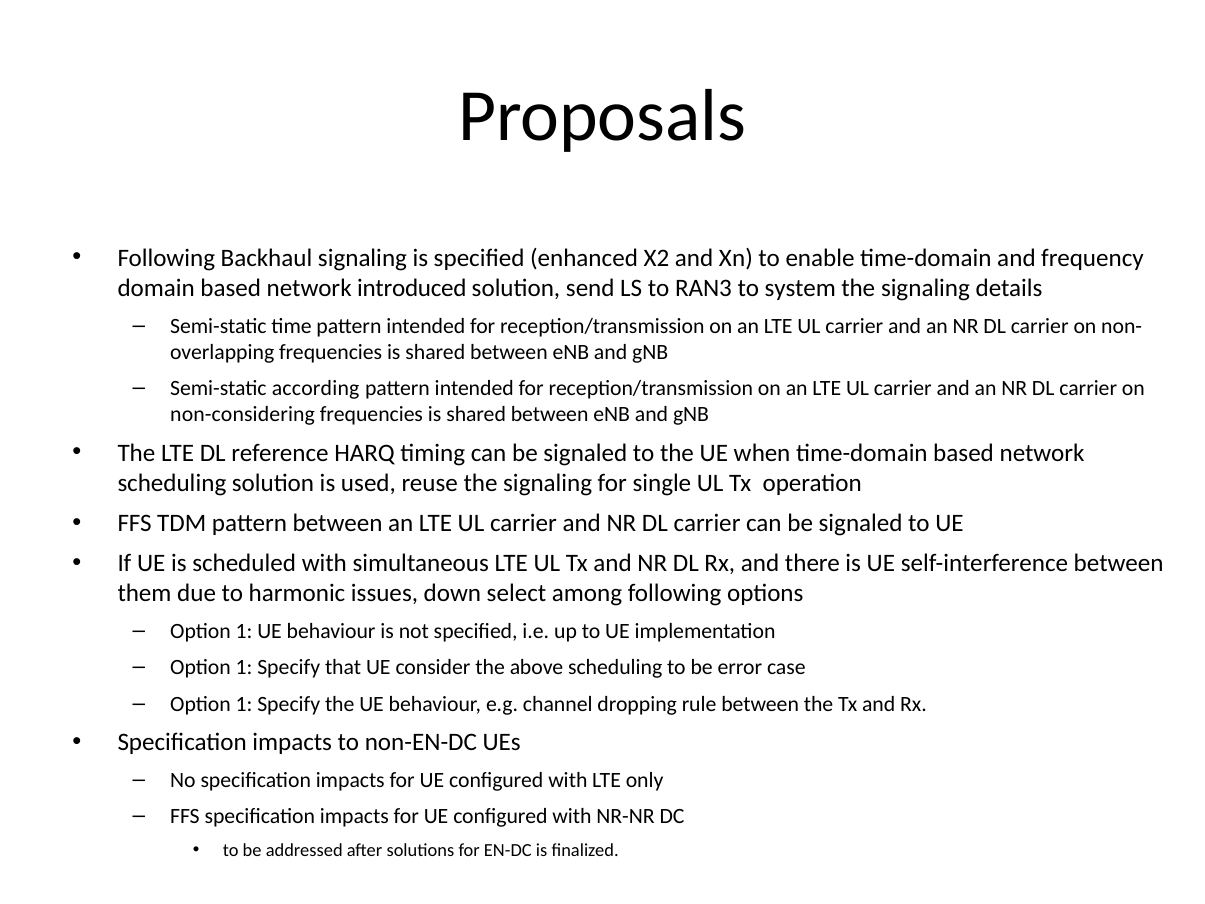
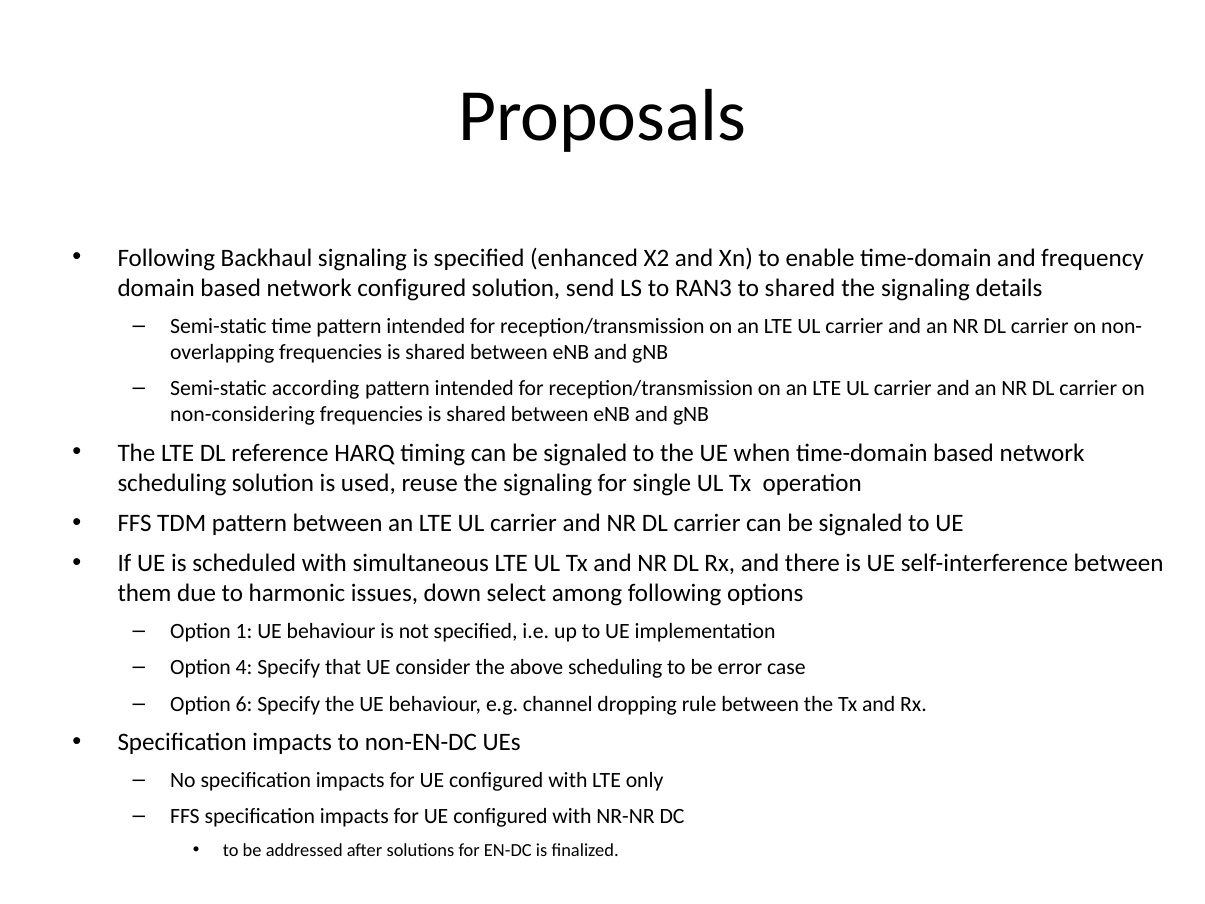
network introduced: introduced -> configured
to system: system -> shared
1 at (244, 668): 1 -> 4
1 at (244, 704): 1 -> 6
